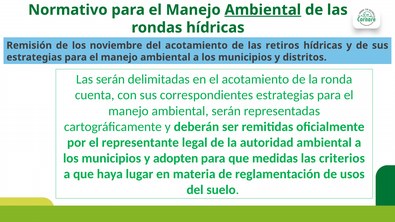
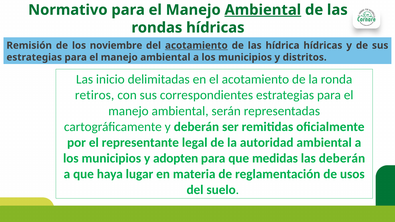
acotamiento at (196, 45) underline: none -> present
retiros: retiros -> hídrica
Las serán: serán -> inicio
cuenta: cuenta -> retiros
las criterios: criterios -> deberán
